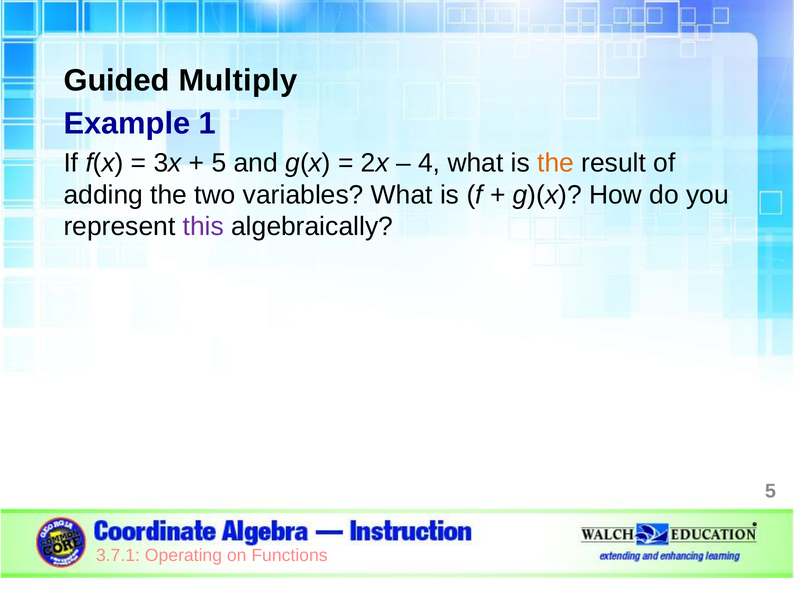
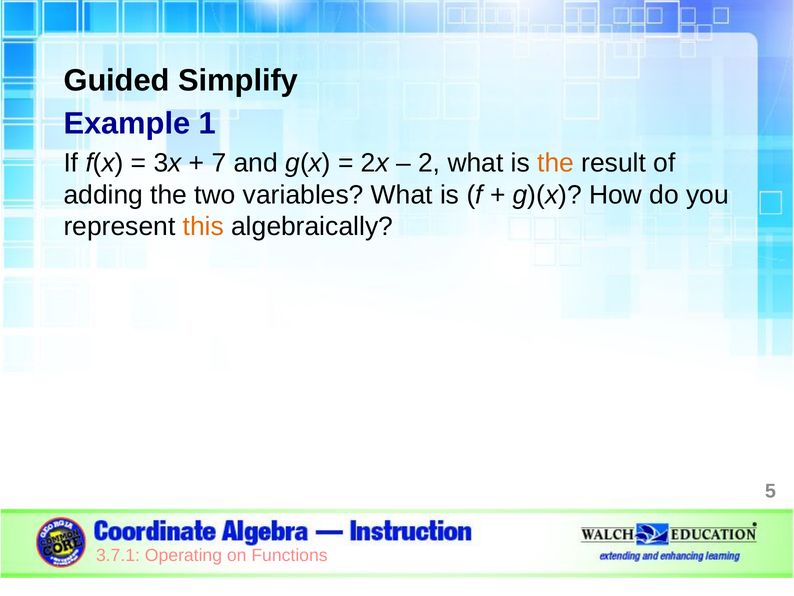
Multiply: Multiply -> Simplify
5 at (219, 163): 5 -> 7
4: 4 -> 2
this colour: purple -> orange
